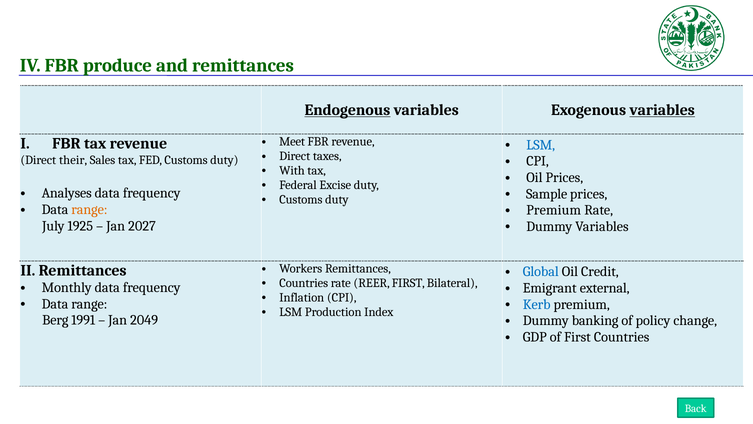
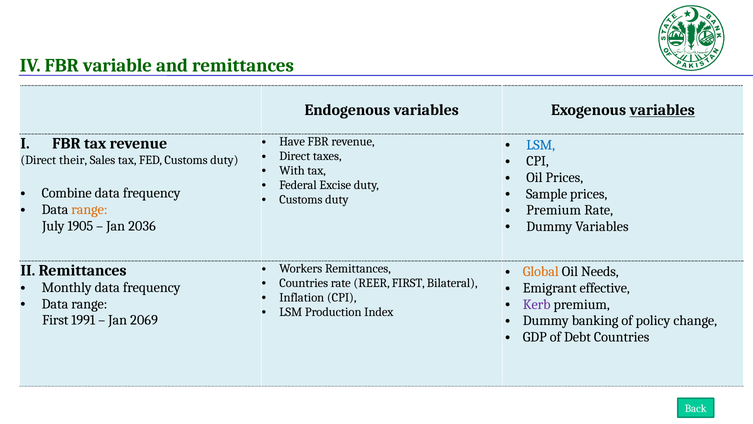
produce: produce -> variable
Endogenous underline: present -> none
Meet: Meet -> Have
Analyses: Analyses -> Combine
1925: 1925 -> 1905
2027: 2027 -> 2036
Global colour: blue -> orange
Credit: Credit -> Needs
external: external -> effective
Kerb colour: blue -> purple
Berg at (55, 320): Berg -> First
2049: 2049 -> 2069
of First: First -> Debt
